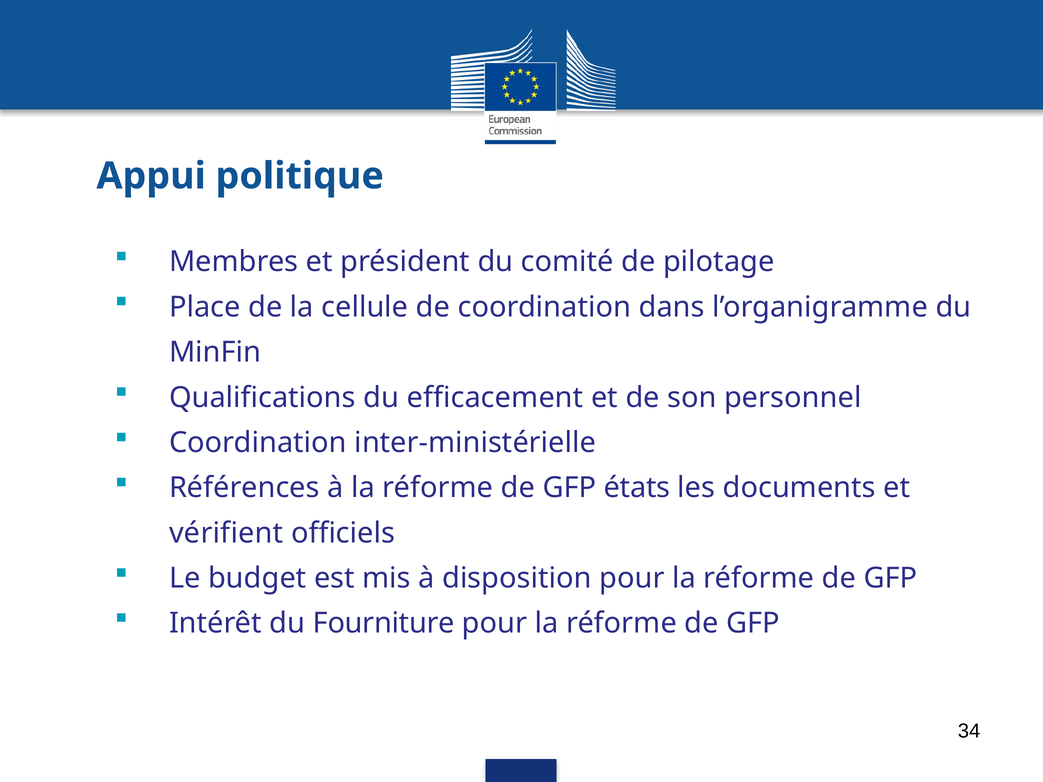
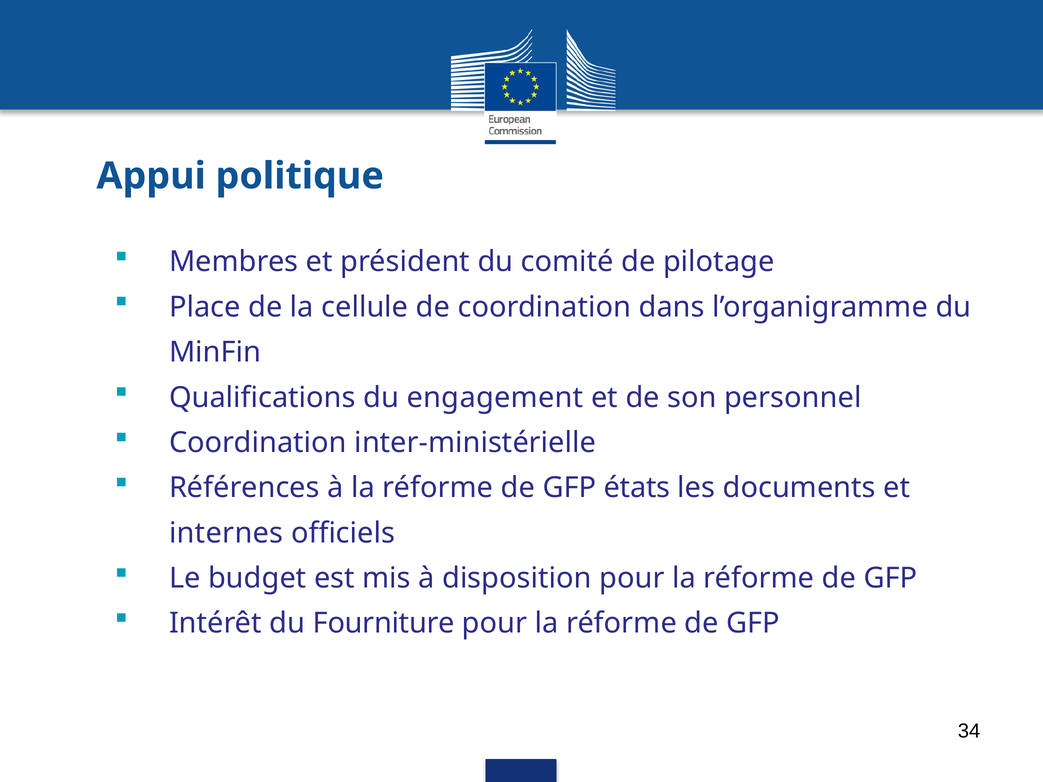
efficacement: efficacement -> engagement
vérifient: vérifient -> internes
